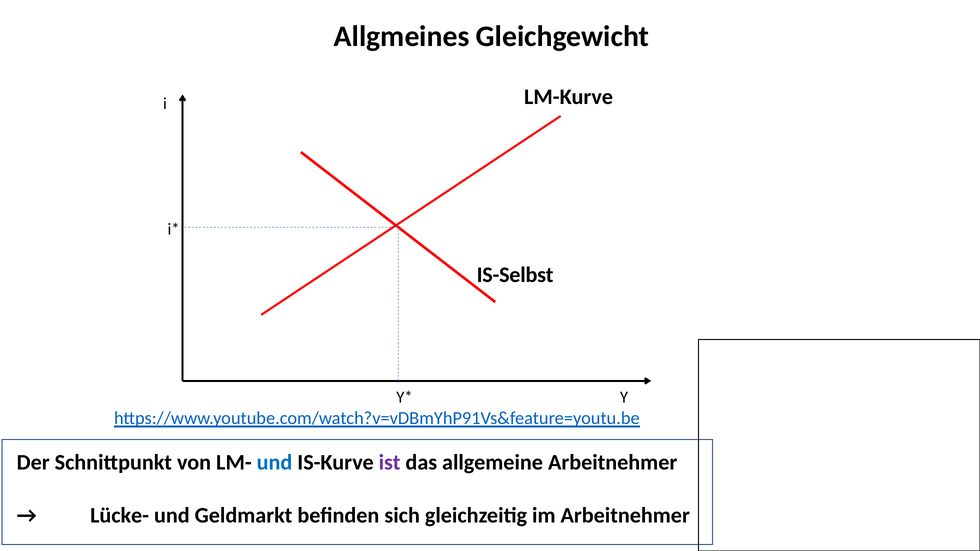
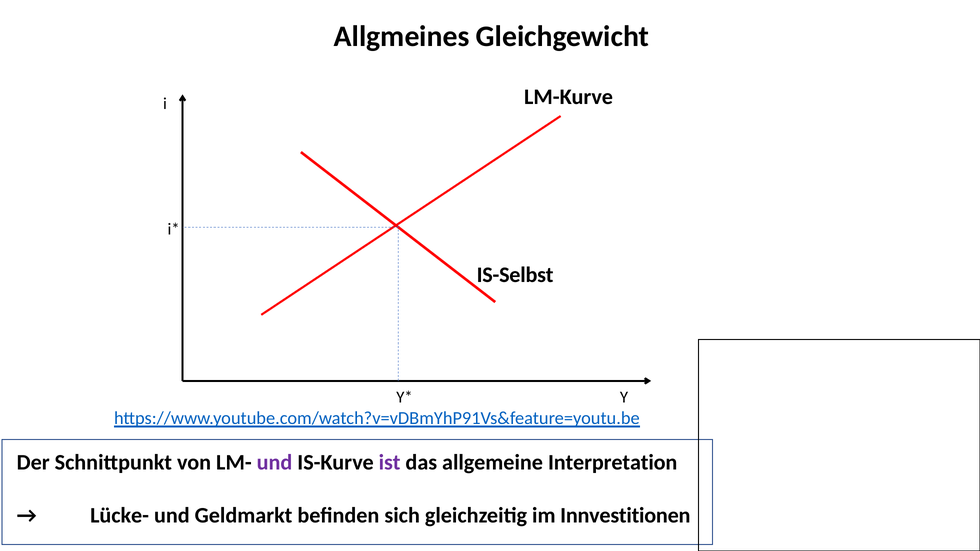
und at (274, 462) colour: blue -> purple
allgemeine Arbeitnehmer: Arbeitnehmer -> Interpretation
im Arbeitnehmer: Arbeitnehmer -> Innvestitionen
